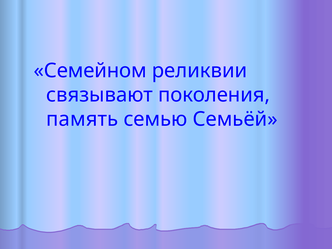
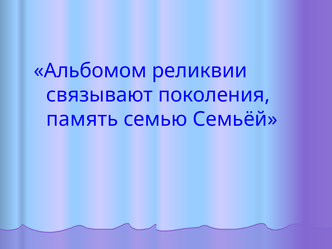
Семейном: Семейном -> Альбомом
